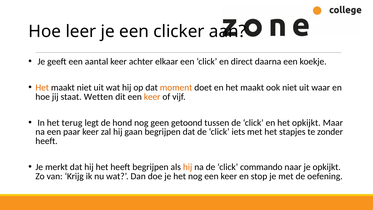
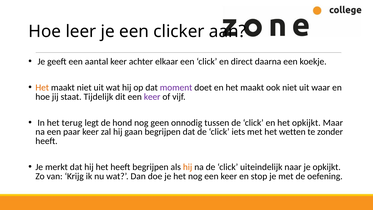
moment colour: orange -> purple
Wetten: Wetten -> Tijdelijk
keer at (152, 97) colour: orange -> purple
getoond: getoond -> onnodig
stapjes: stapjes -> wetten
commando: commando -> uiteindelijk
